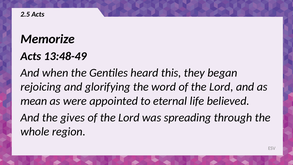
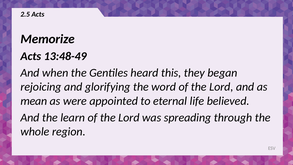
gives: gives -> learn
